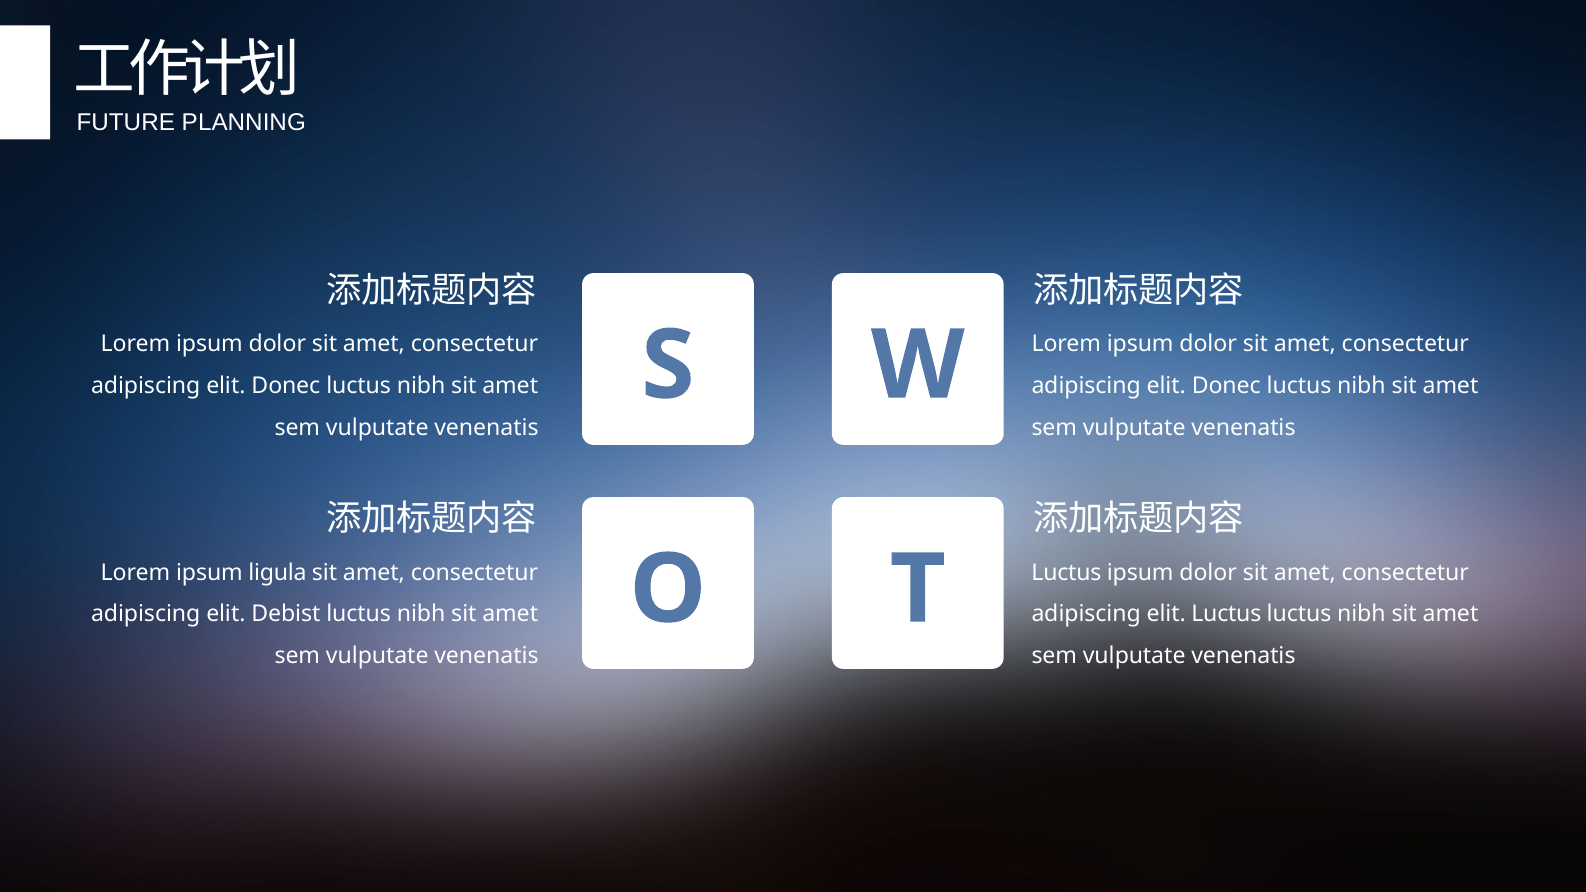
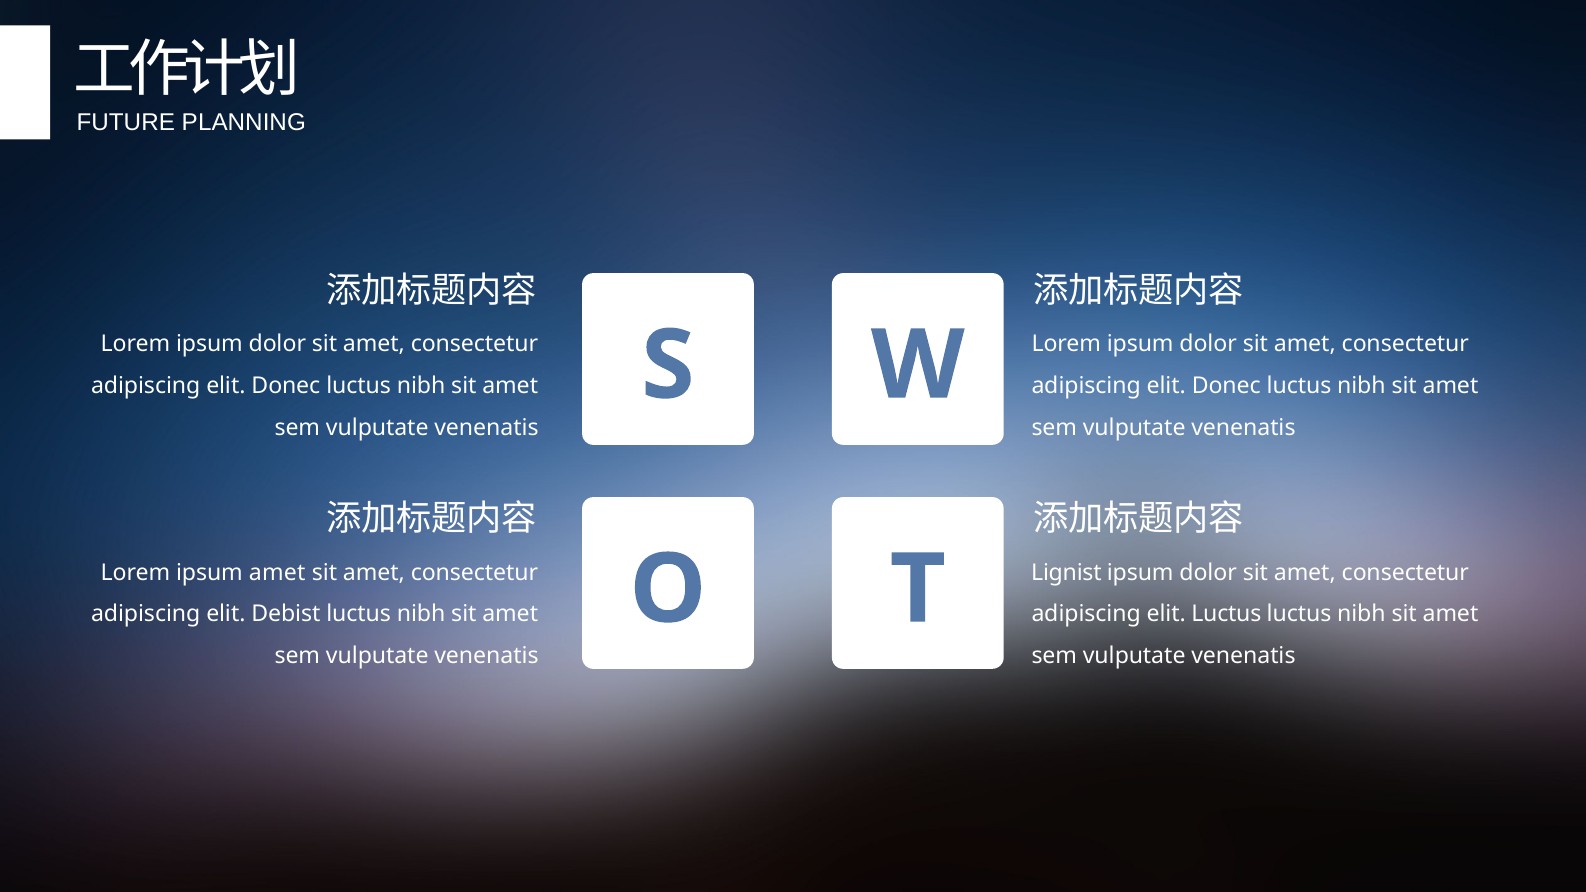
ipsum ligula: ligula -> amet
Luctus at (1066, 573): Luctus -> Lignist
